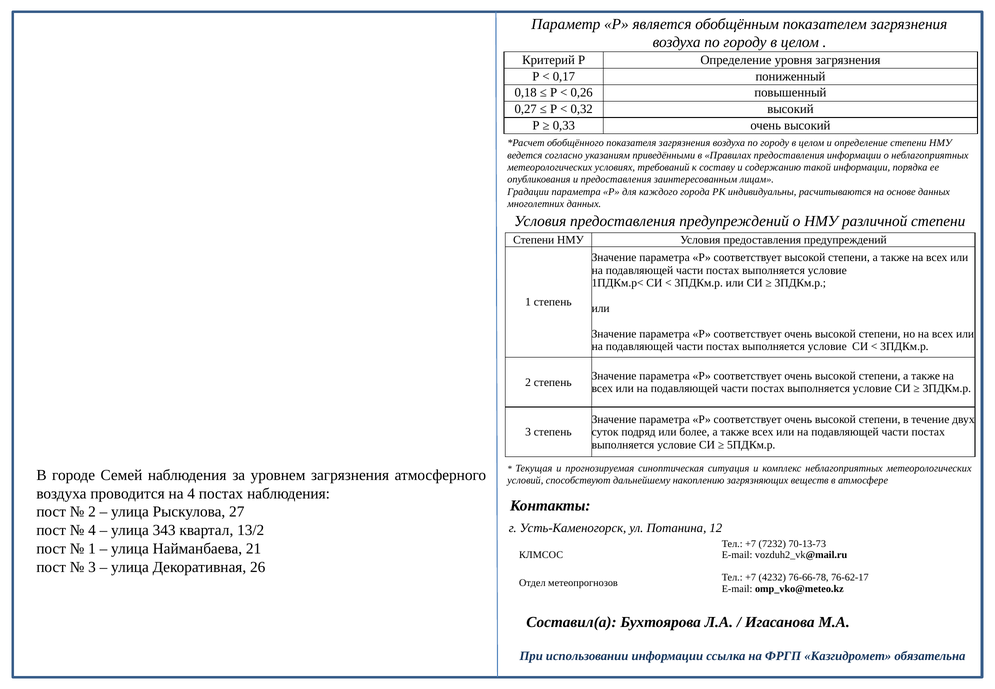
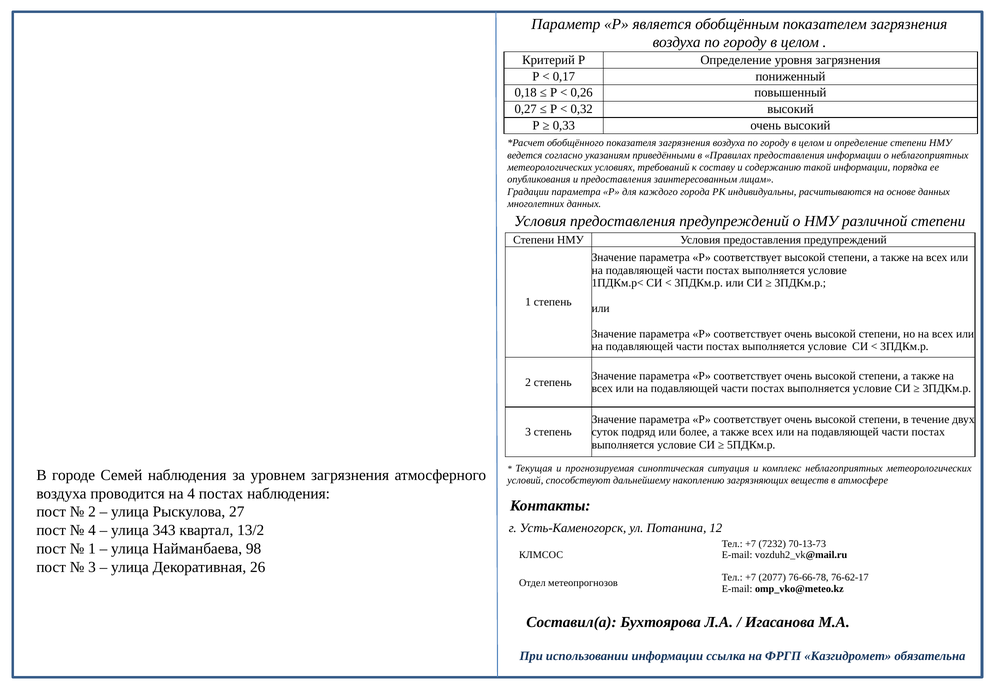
21: 21 -> 98
4232: 4232 -> 2077
